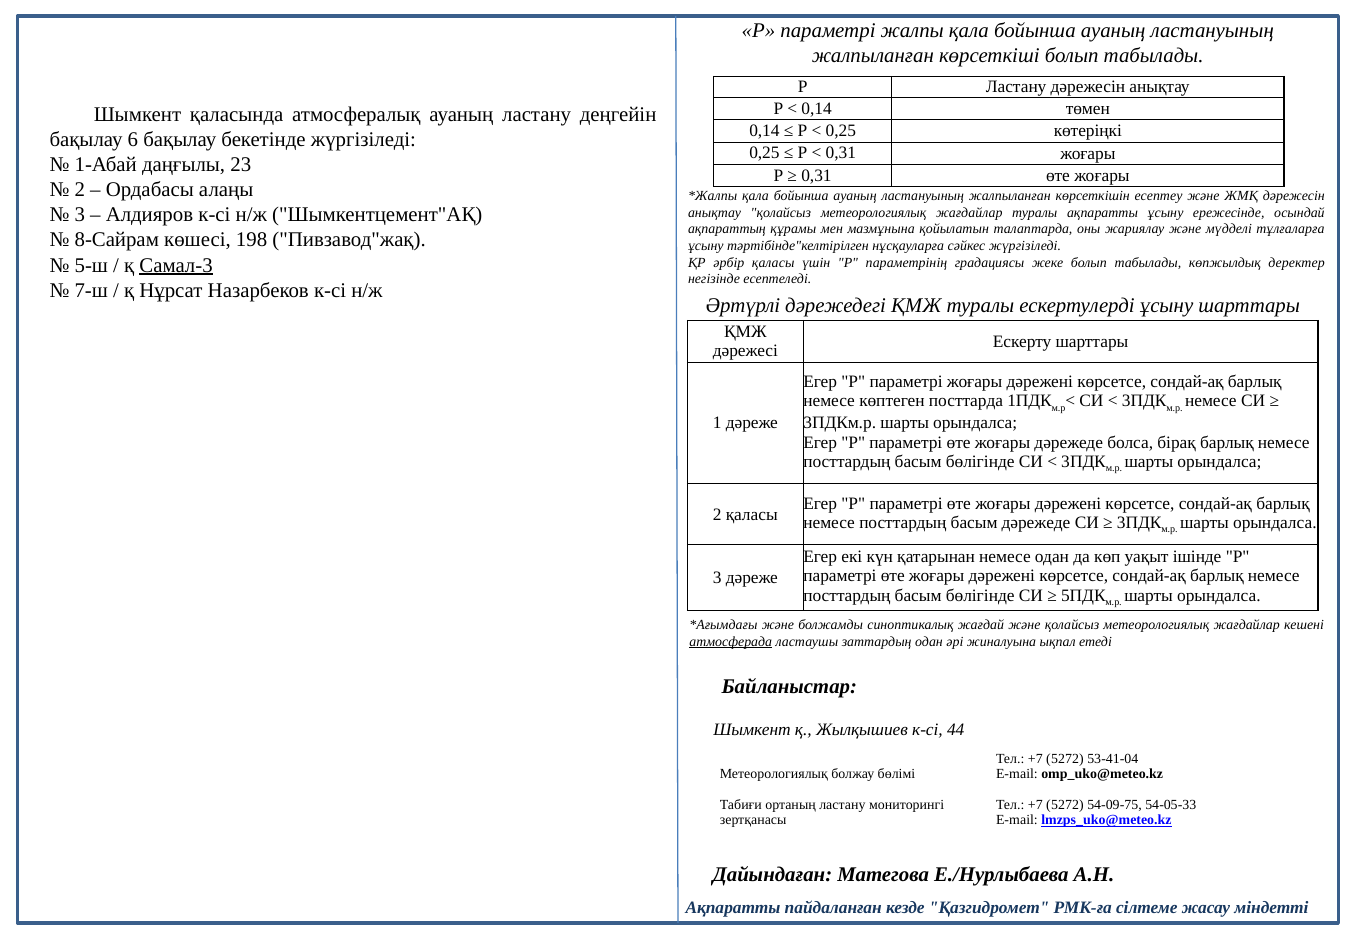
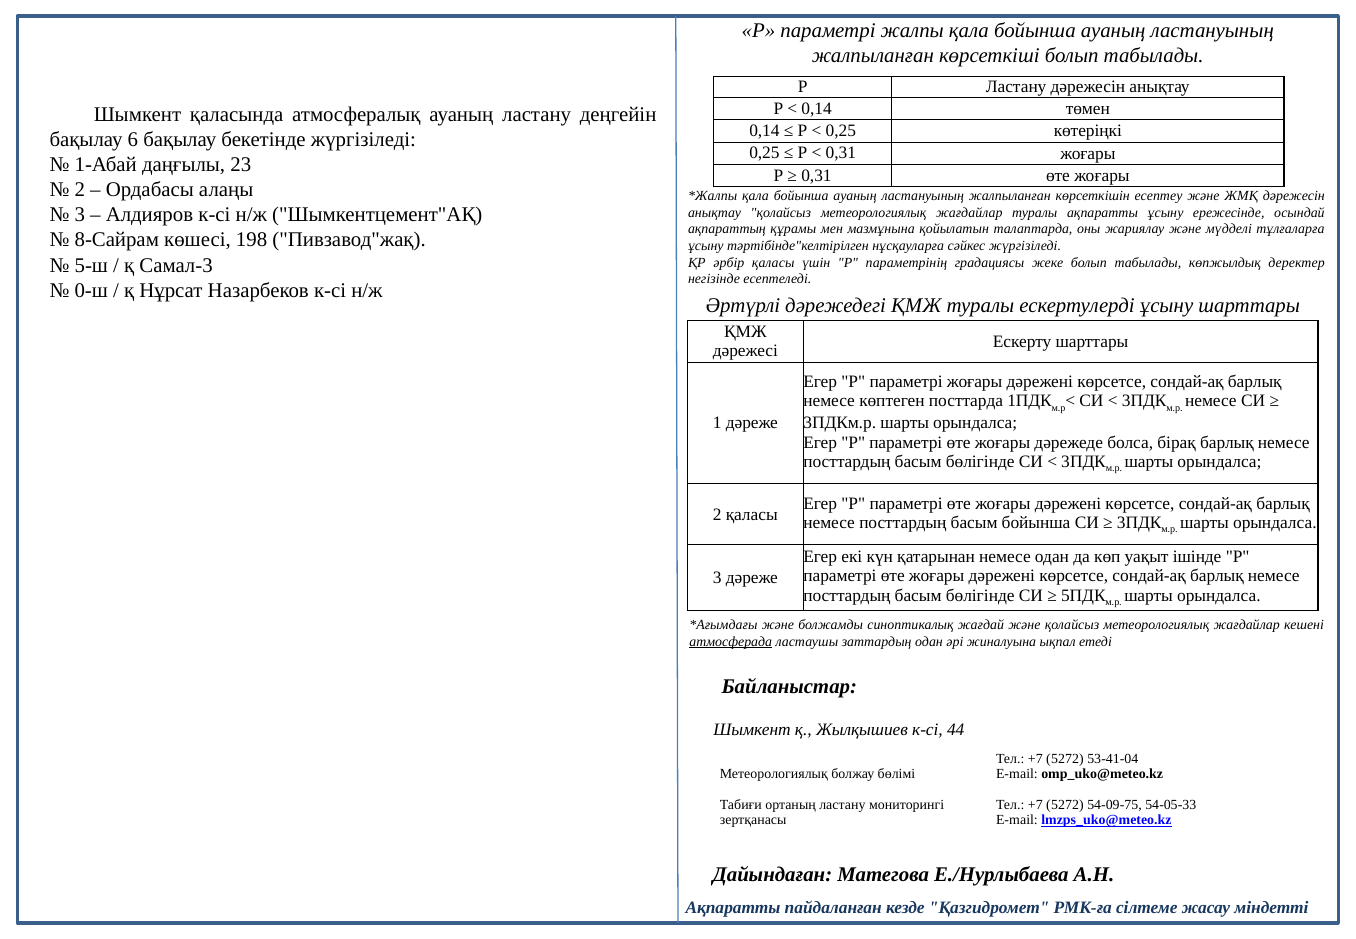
Самал-3 underline: present -> none
7-ш: 7-ш -> 0-ш
басым дәрежеде: дәрежеде -> бойынша
